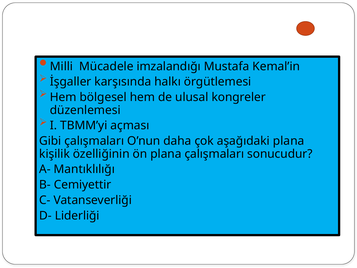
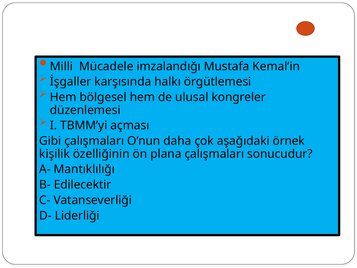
aşağıdaki plana: plana -> örnek
Cemiyettir: Cemiyettir -> Edilecektir
